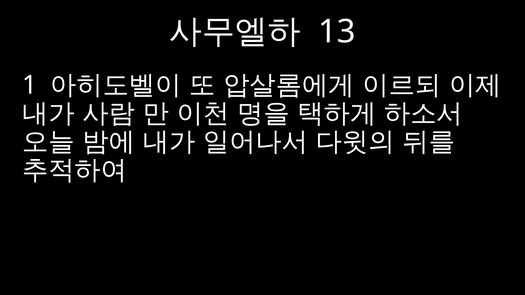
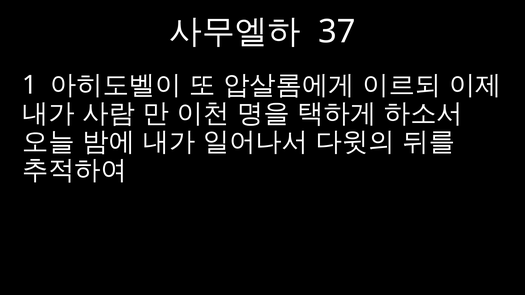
13: 13 -> 37
